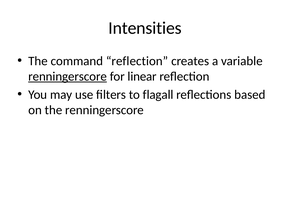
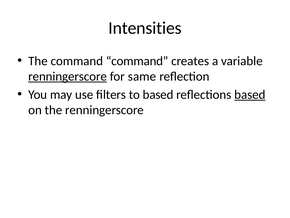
command reflection: reflection -> command
linear: linear -> same
to flagall: flagall -> based
based at (250, 94) underline: none -> present
